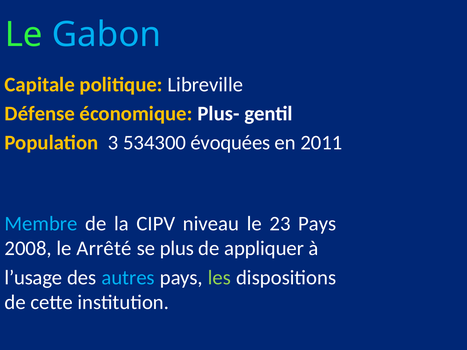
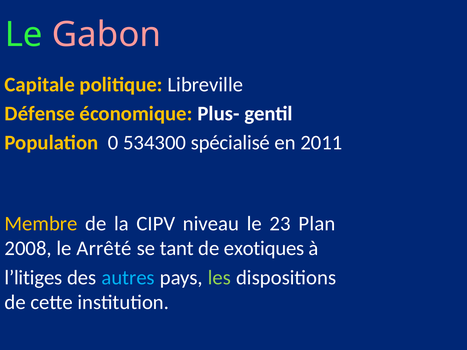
Gabon colour: light blue -> pink
3: 3 -> 0
évoquées: évoquées -> spécialisé
Membre colour: light blue -> yellow
23 Pays: Pays -> Plan
plus: plus -> tant
appliquer: appliquer -> exotiques
l’usage: l’usage -> l’litiges
